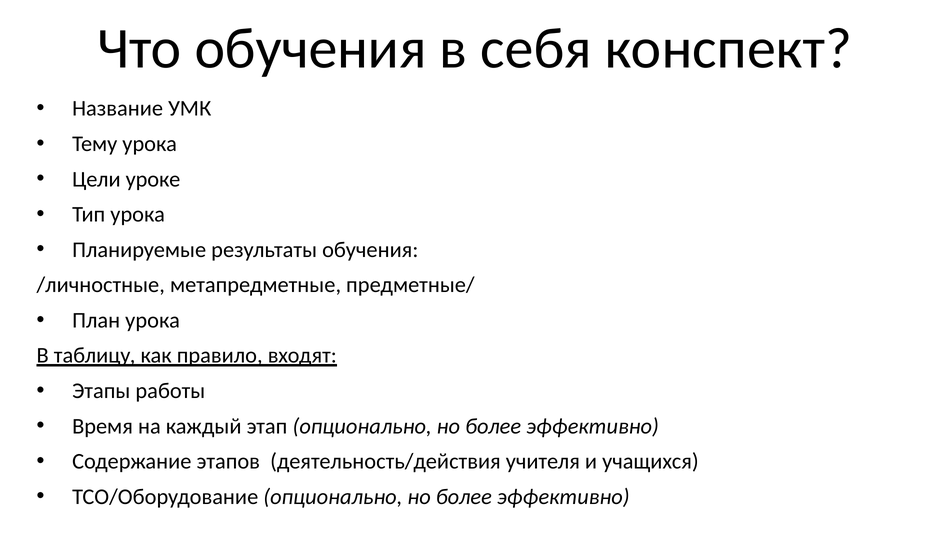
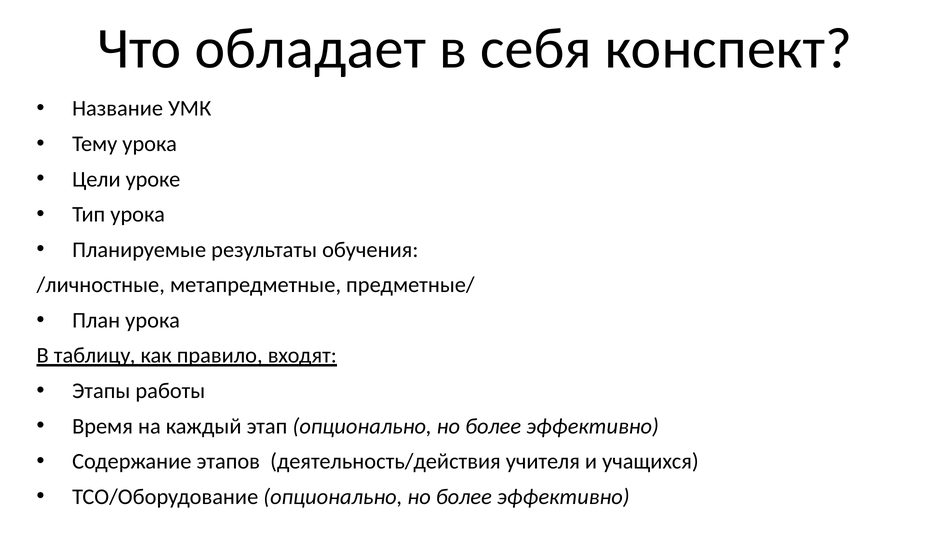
Что обучения: обучения -> обладает
